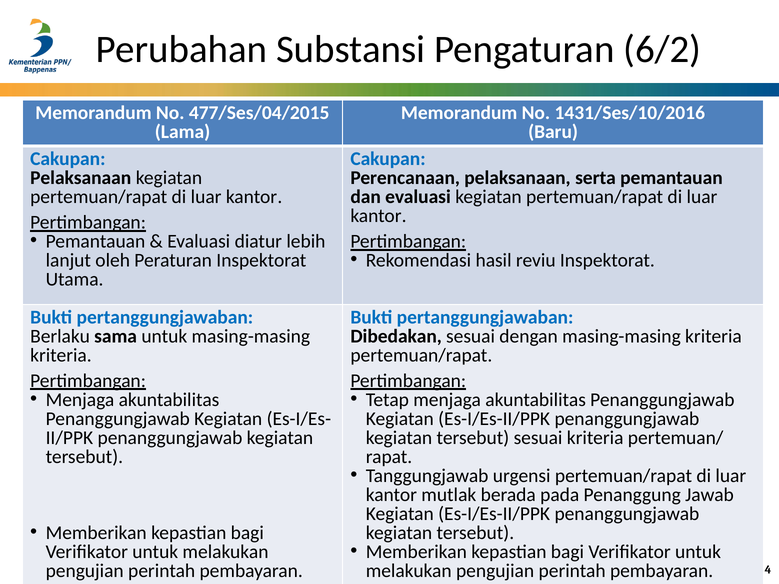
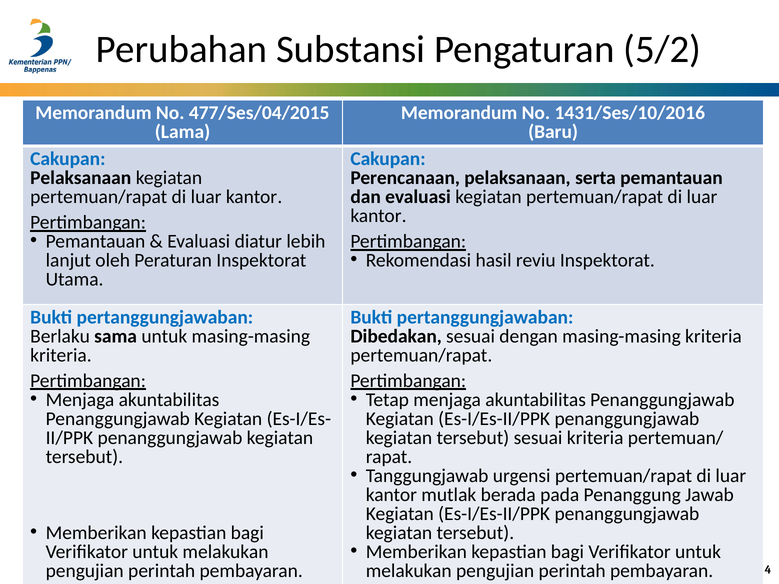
6/2: 6/2 -> 5/2
